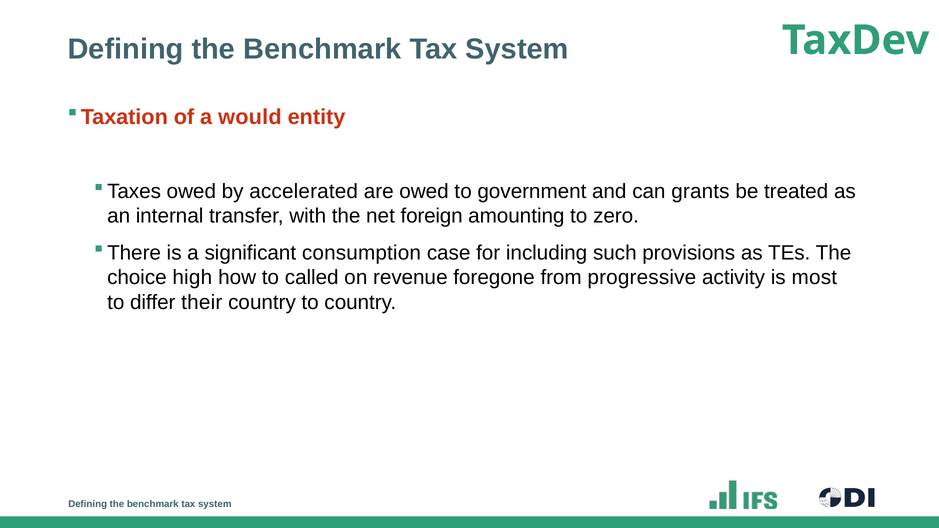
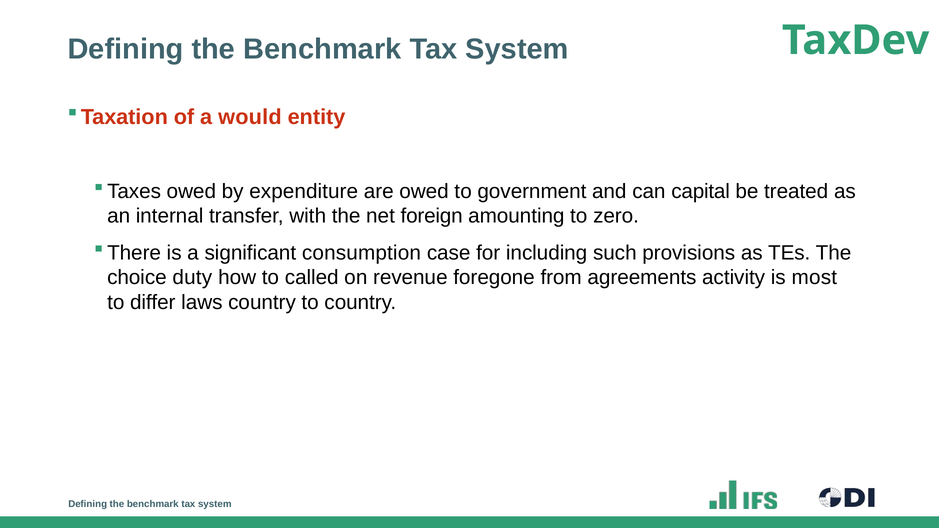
accelerated: accelerated -> expenditure
grants: grants -> capital
high: high -> duty
progressive: progressive -> agreements
their: their -> laws
